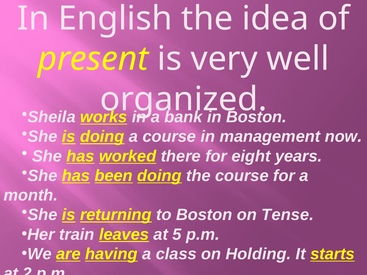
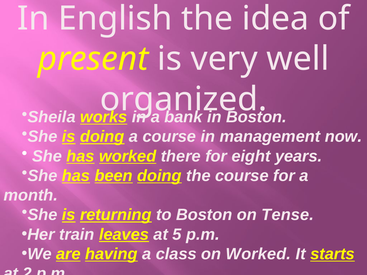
on Holding: Holding -> Worked
